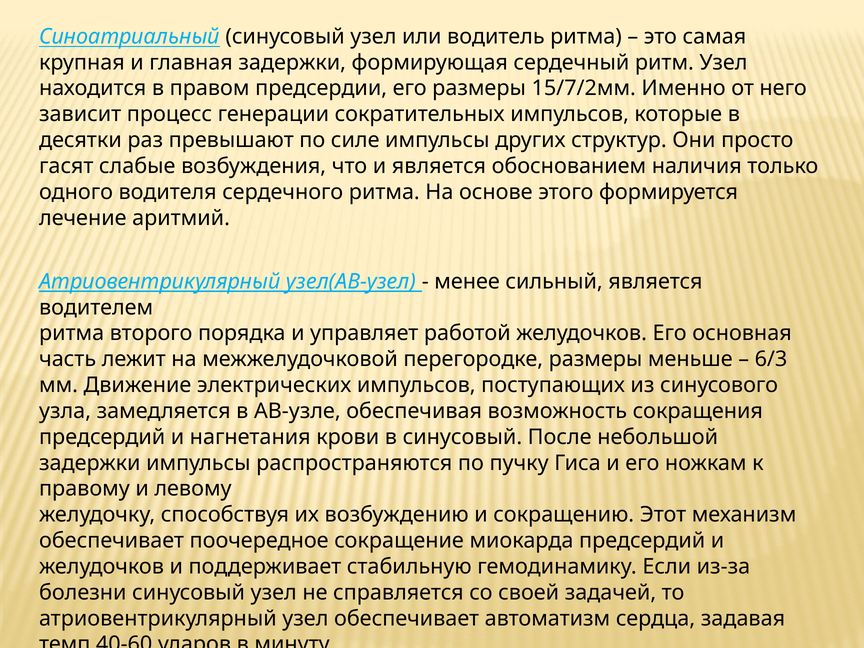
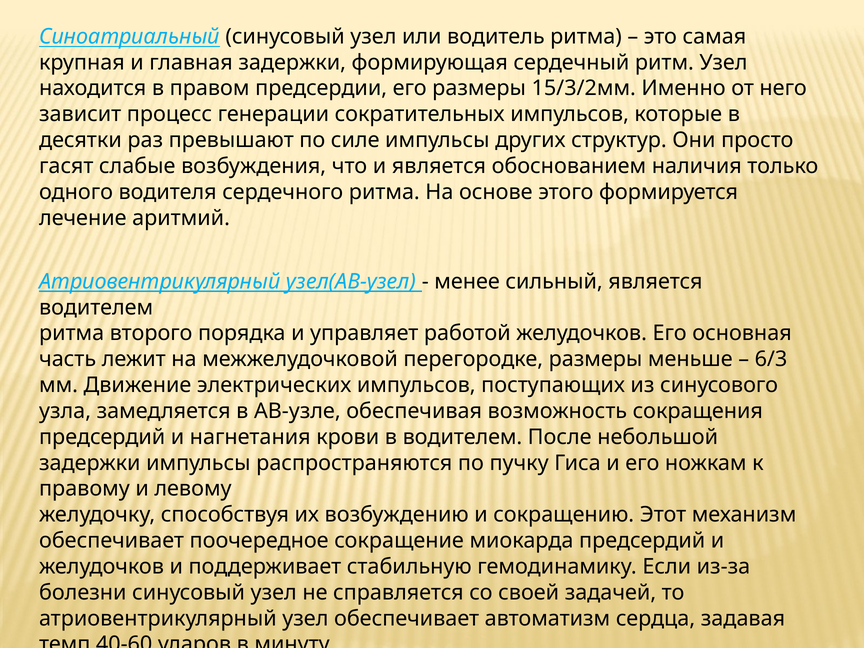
15/7/2мм: 15/7/2мм -> 15/3/2мм
в синусовый: синусовый -> водителем
